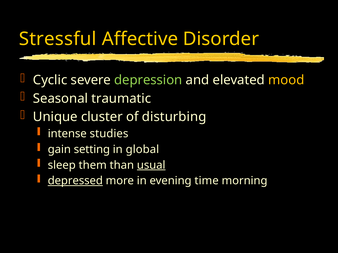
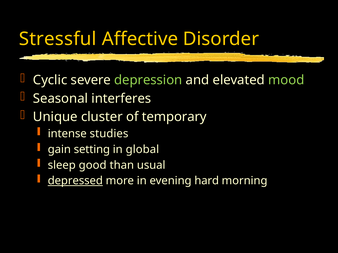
mood colour: yellow -> light green
traumatic: traumatic -> interferes
disturbing: disturbing -> temporary
them: them -> good
usual underline: present -> none
time: time -> hard
